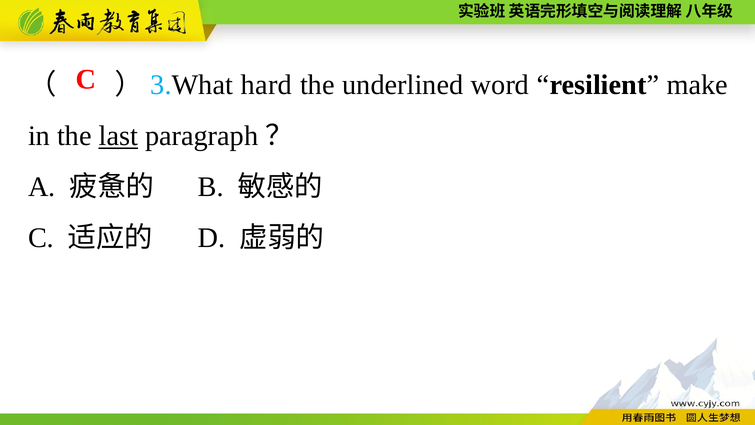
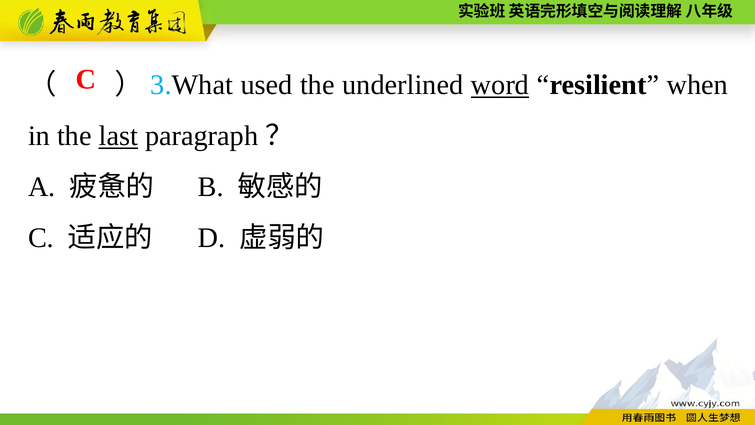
hard: hard -> used
word underline: none -> present
make: make -> when
